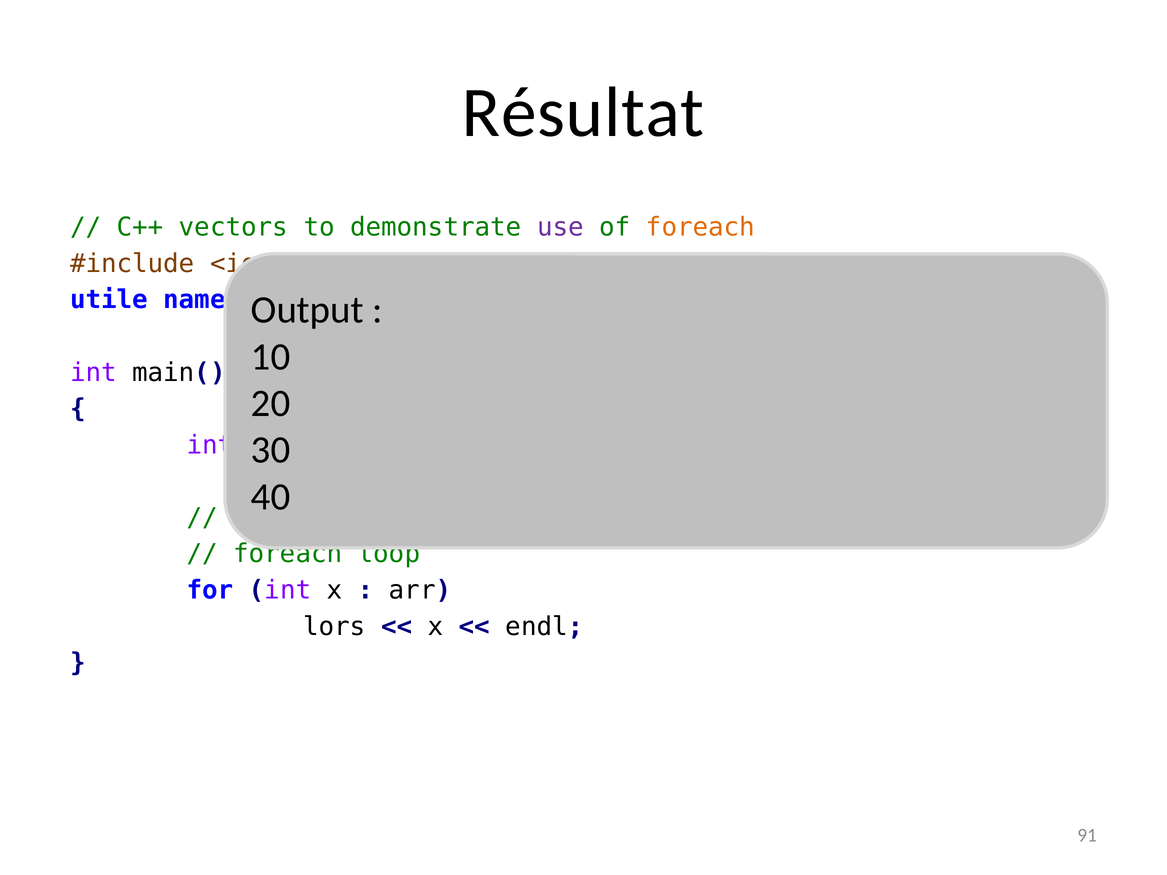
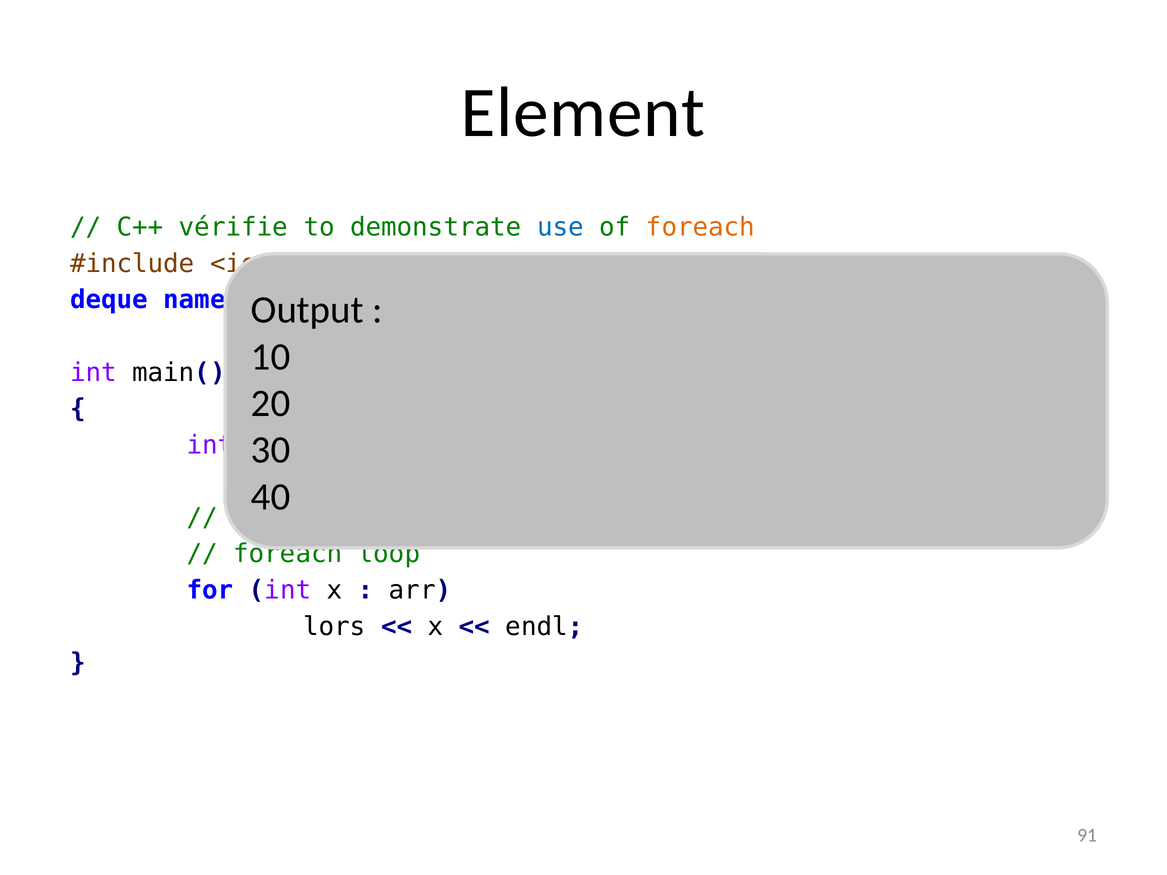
Résultat: Résultat -> Element
vectors: vectors -> vérifie
use colour: purple -> blue
utile: utile -> deque
